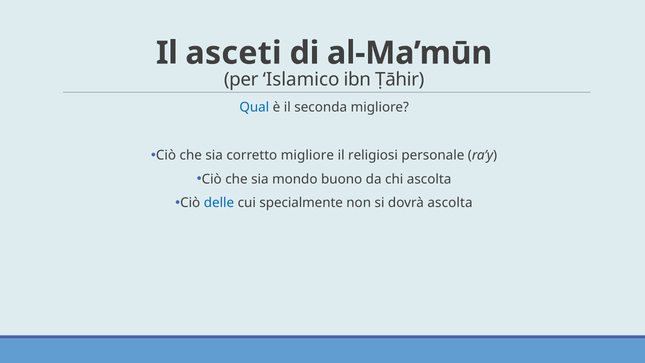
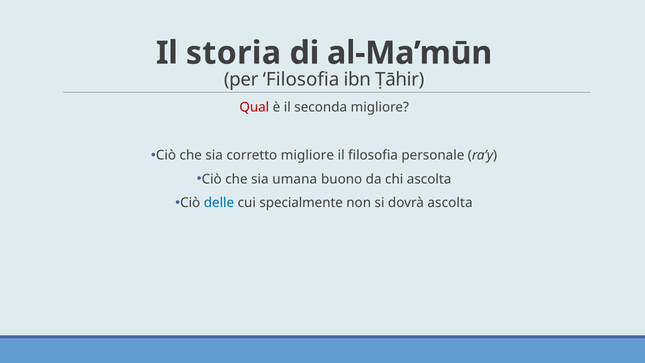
asceti: asceti -> storia
per Islamico: Islamico -> Filosofia
Qual colour: blue -> red
il religiosi: religiosi -> filosofia
mondo: mondo -> umana
